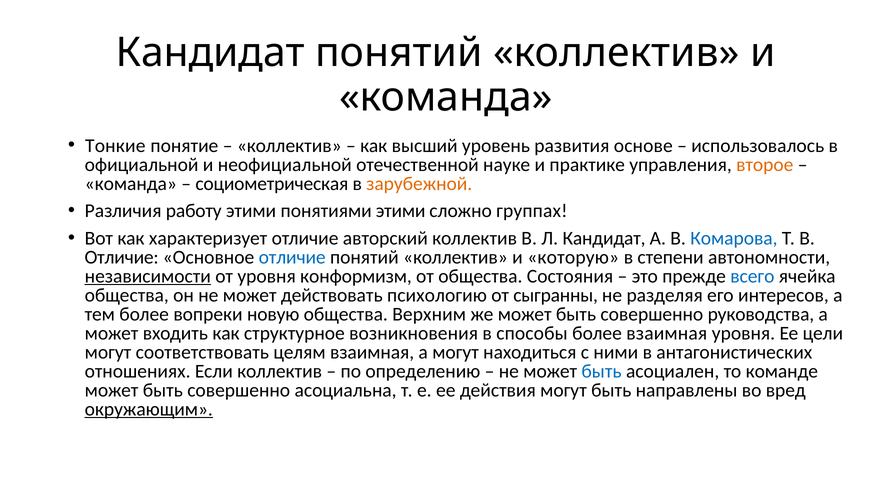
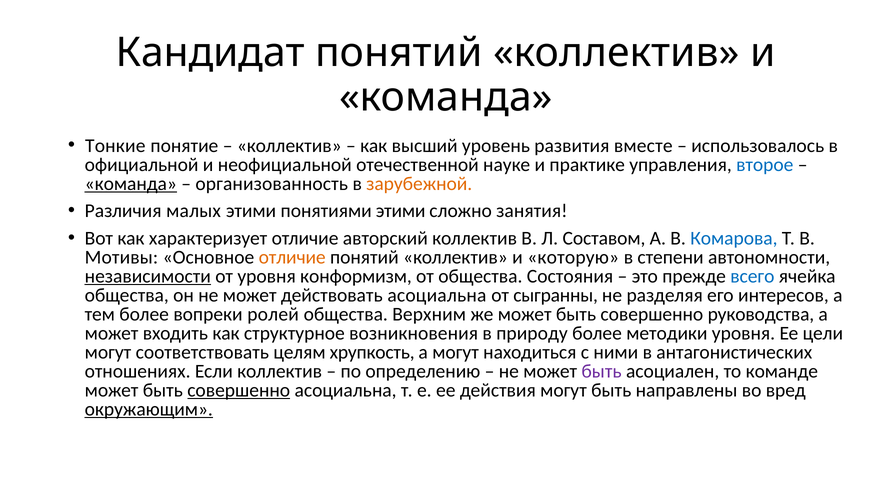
основе: основе -> вместе
второе colour: orange -> blue
команда at (131, 184) underline: none -> present
социометрическая: социометрическая -> организованность
работу: работу -> малых
группах: группах -> занятия
Л Кандидат: Кандидат -> Составом
Отличие at (122, 257): Отличие -> Мотивы
отличие at (292, 257) colour: blue -> orange
действовать психологию: психологию -> асоциальна
новую: новую -> ролей
способы: способы -> природу
более взаимная: взаимная -> методики
целям взаимная: взаимная -> хрупкость
быть at (602, 371) colour: blue -> purple
совершенно at (239, 390) underline: none -> present
